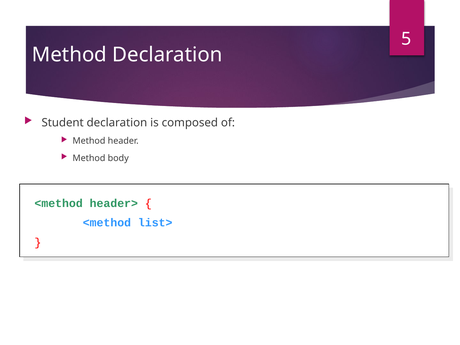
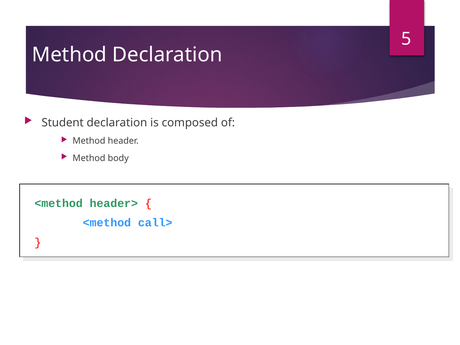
list>: list> -> call>
